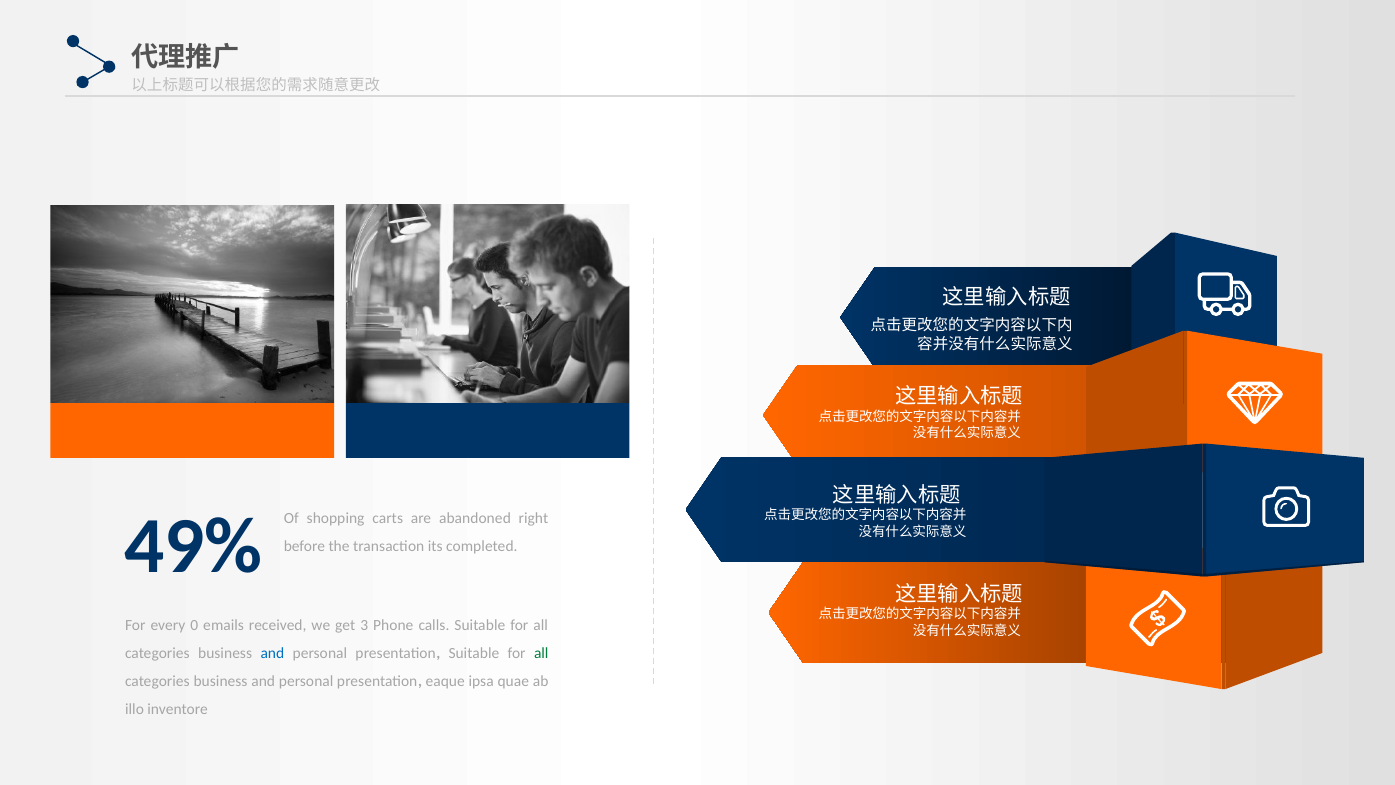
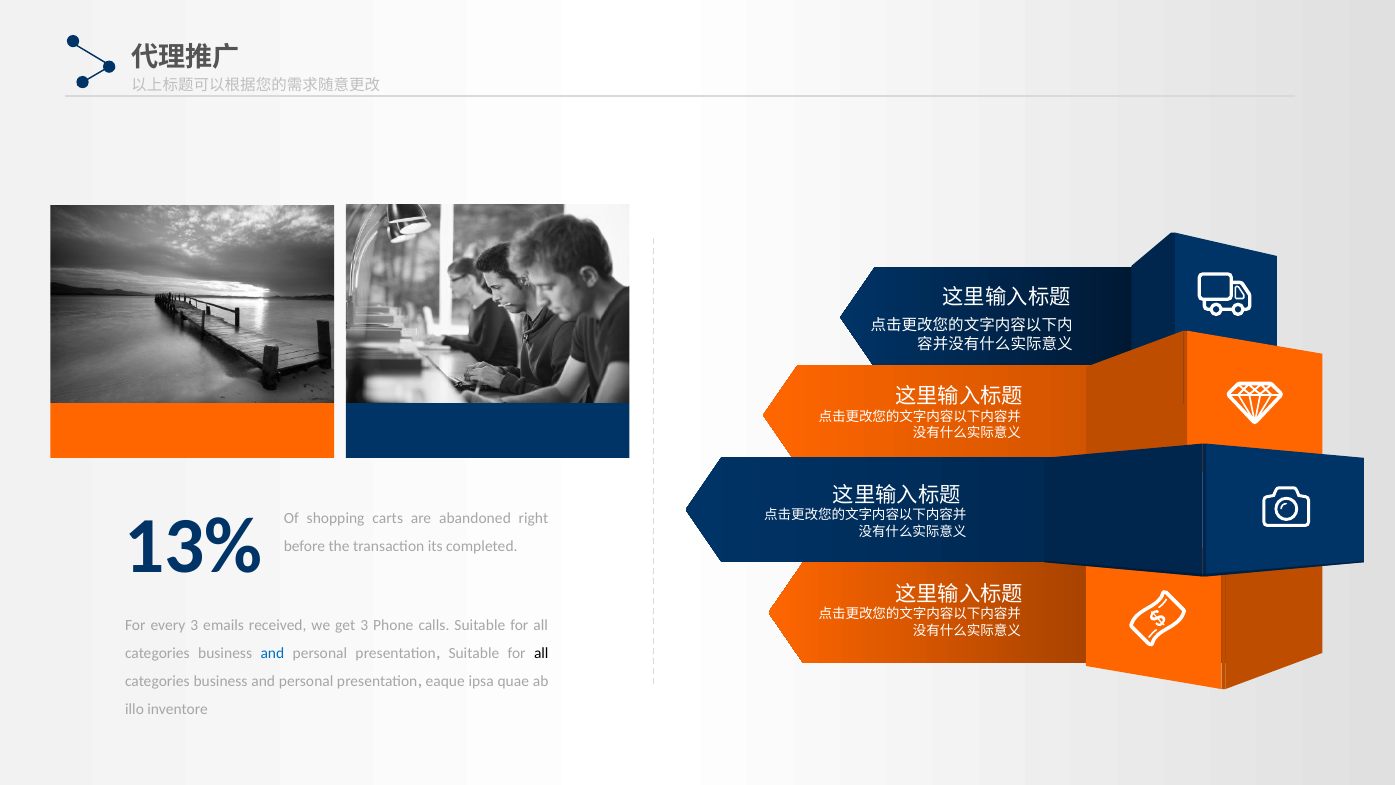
49%: 49% -> 13%
every 0: 0 -> 3
all at (541, 653) colour: green -> black
